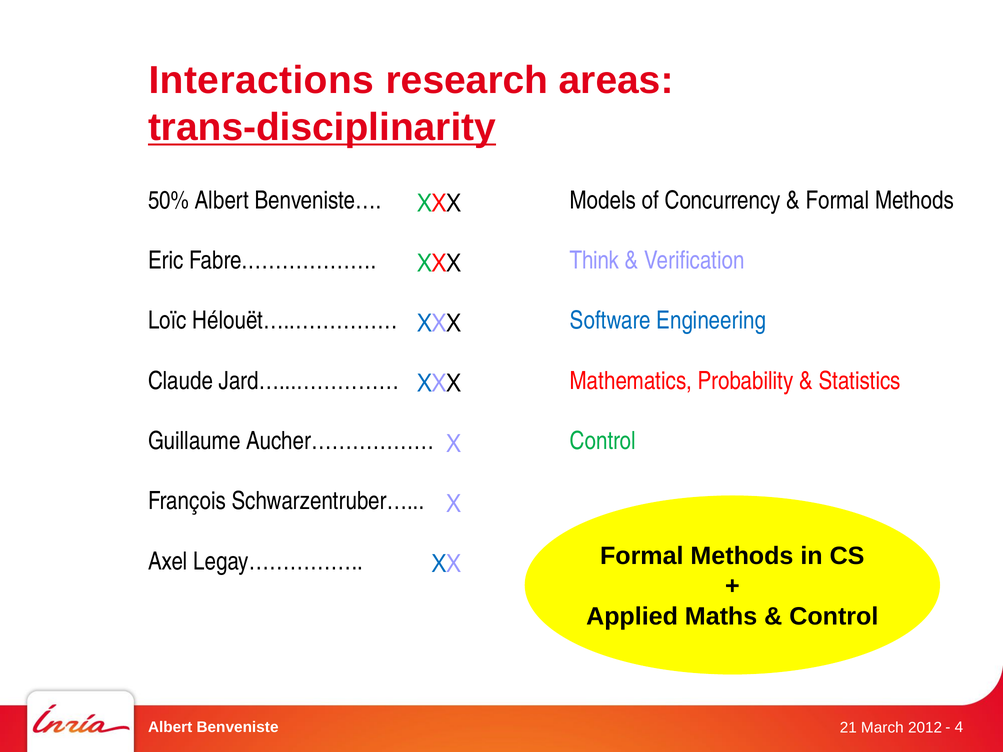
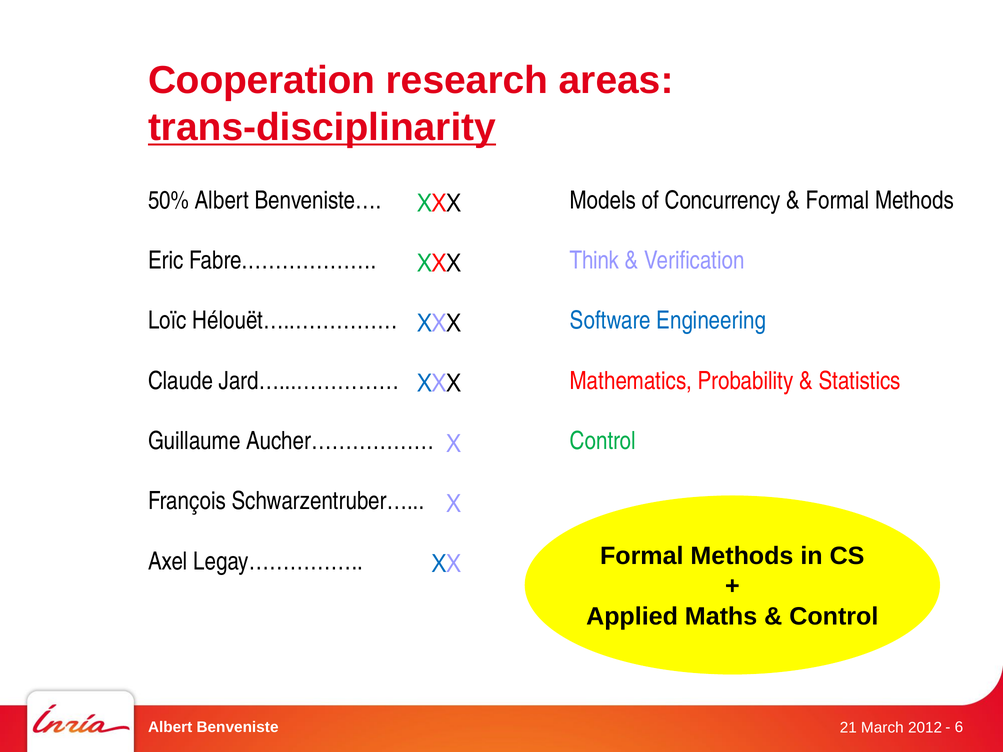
Interactions: Interactions -> Cooperation
4: 4 -> 6
